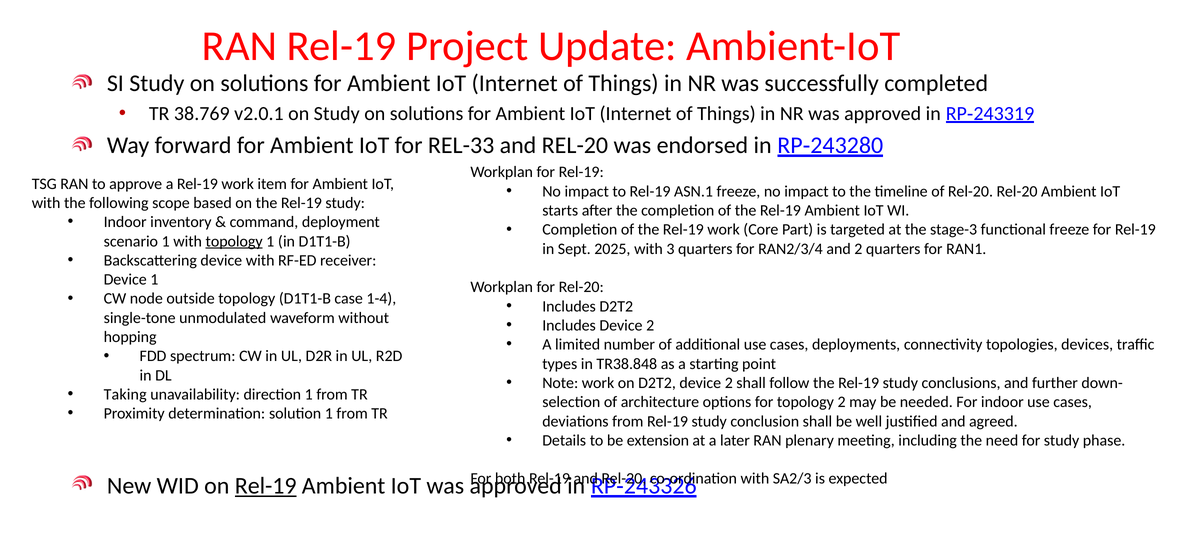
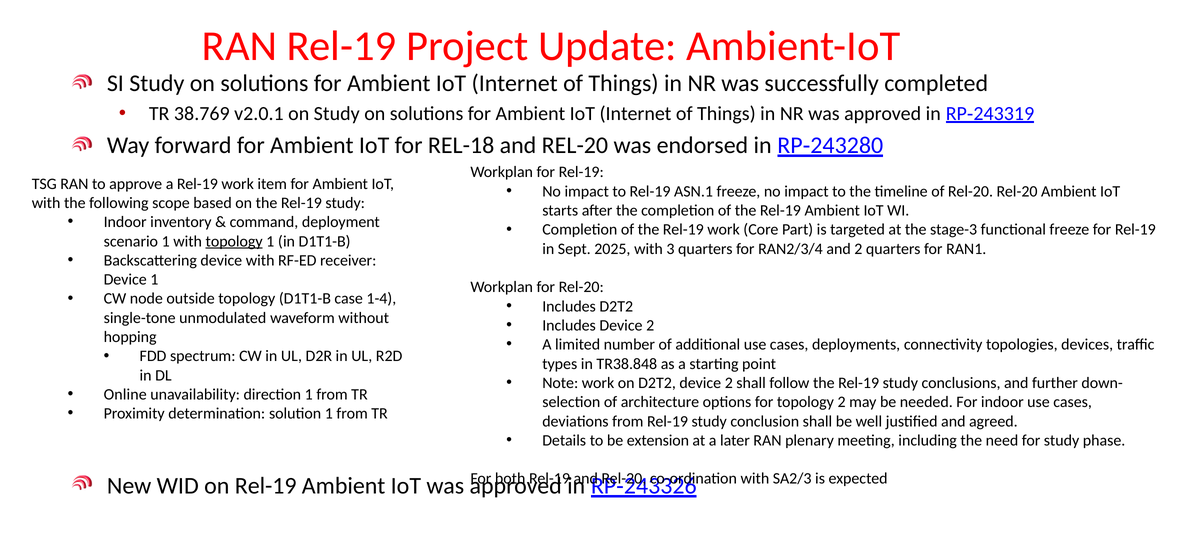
REL-33: REL-33 -> REL-18
Taking: Taking -> Online
Rel-19 at (266, 486) underline: present -> none
